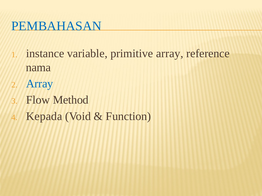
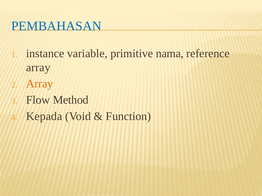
primitive array: array -> nama
nama at (38, 68): nama -> array
Array at (40, 84) colour: blue -> orange
